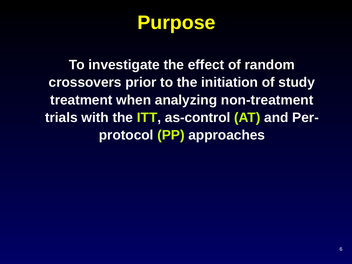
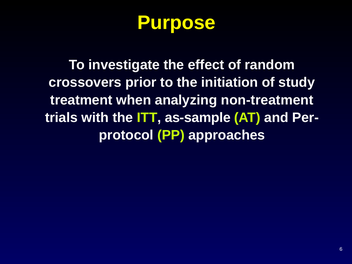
as-control: as-control -> as-sample
